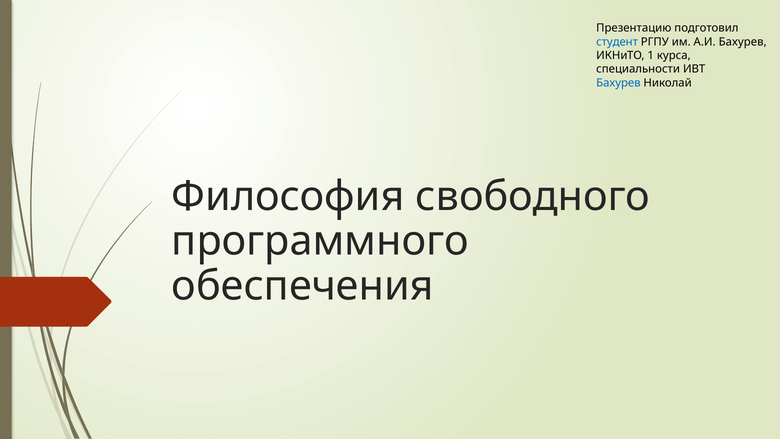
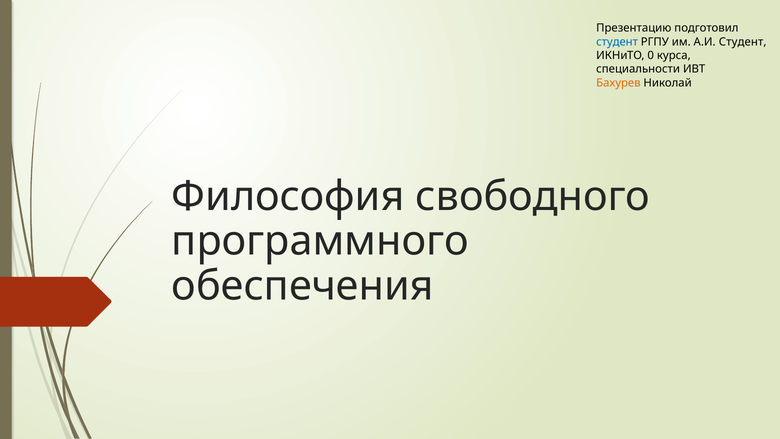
А.И Бахурев: Бахурев -> Студент
1: 1 -> 0
Бахурев at (618, 83) colour: blue -> orange
